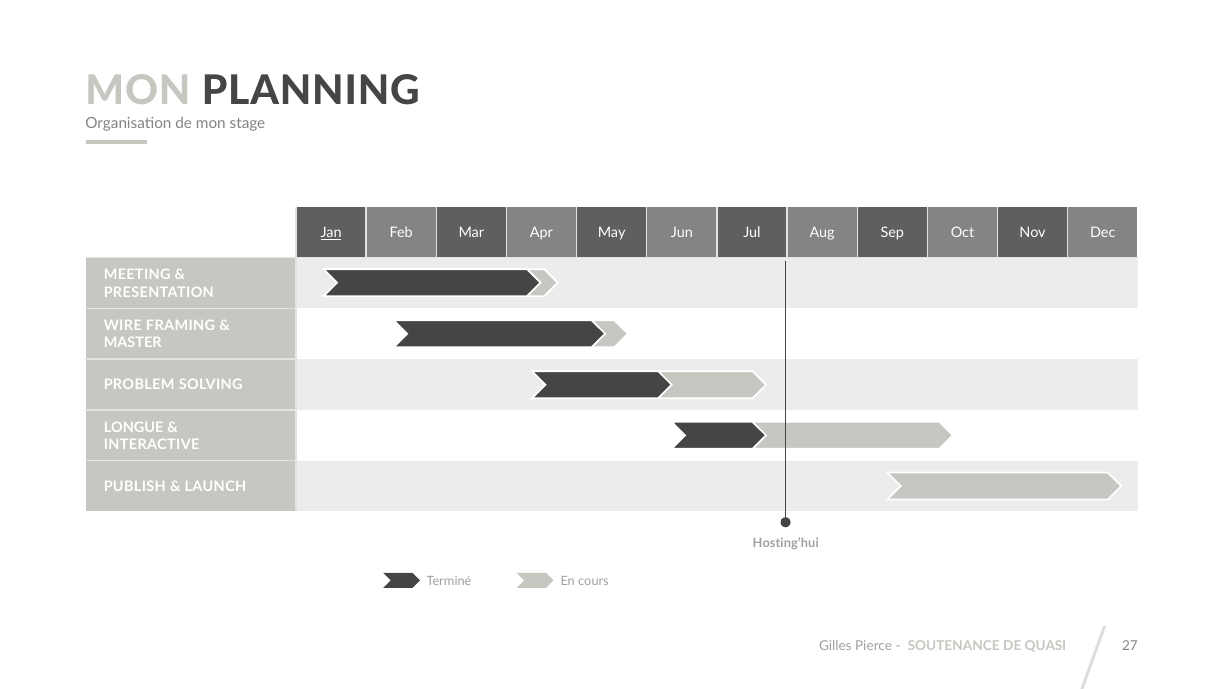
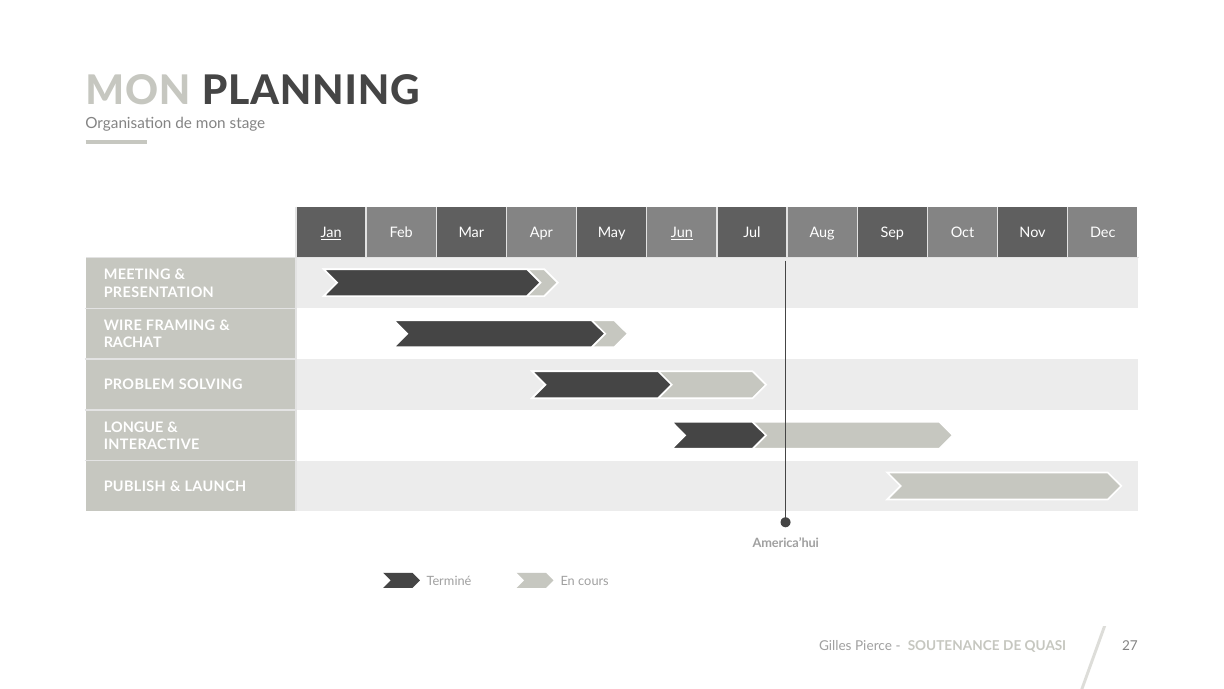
Jun underline: none -> present
MASTER: MASTER -> RACHAT
Hosting’hui: Hosting’hui -> America’hui
